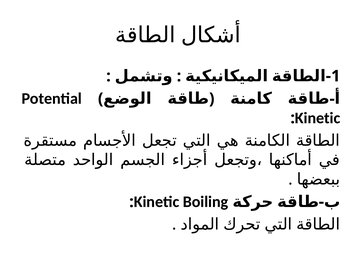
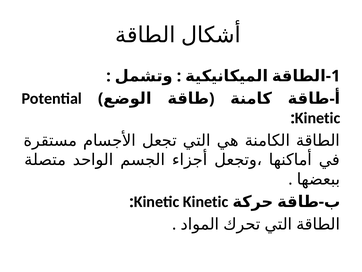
Kinetic Boiling: Boiling -> Kinetic
